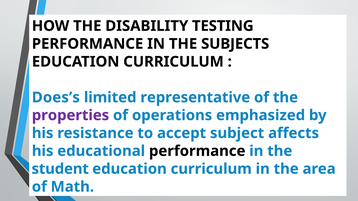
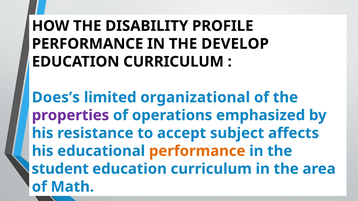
TESTING: TESTING -> PROFILE
SUBJECTS: SUBJECTS -> DEVELOP
representative: representative -> organizational
performance at (197, 151) colour: black -> orange
